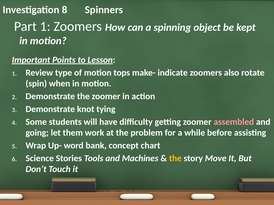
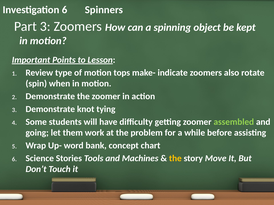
Investigation 8: 8 -> 6
Part 1: 1 -> 3
assembled colour: pink -> light green
